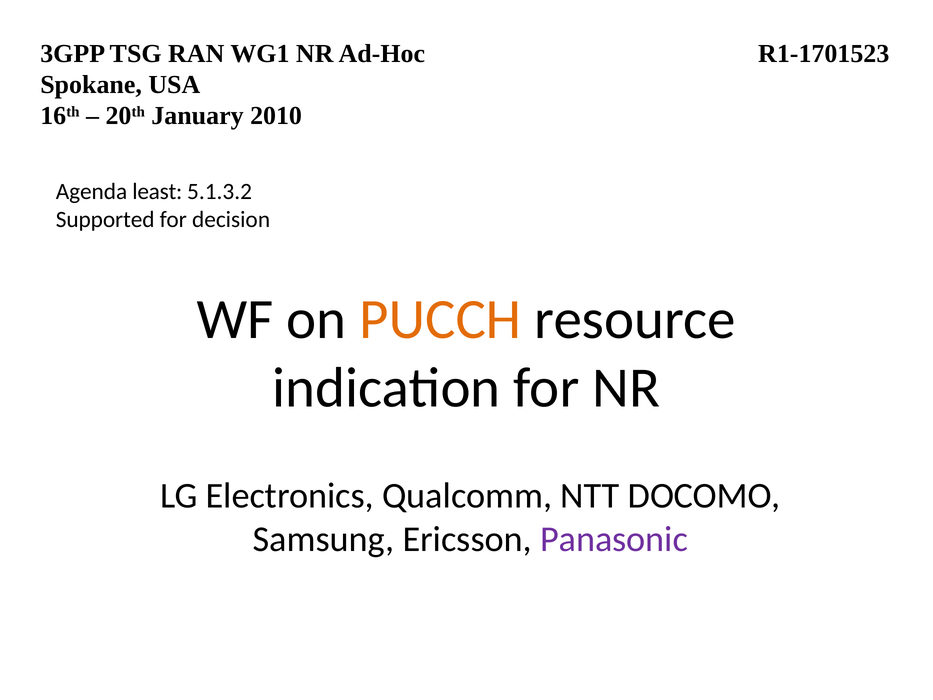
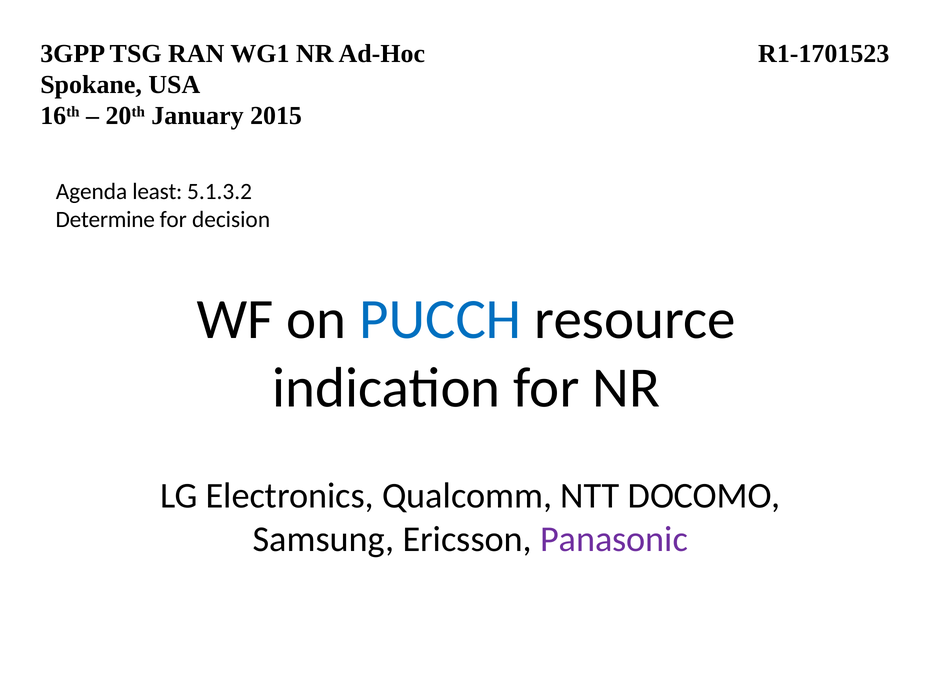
2010: 2010 -> 2015
Supported: Supported -> Determine
PUCCH colour: orange -> blue
